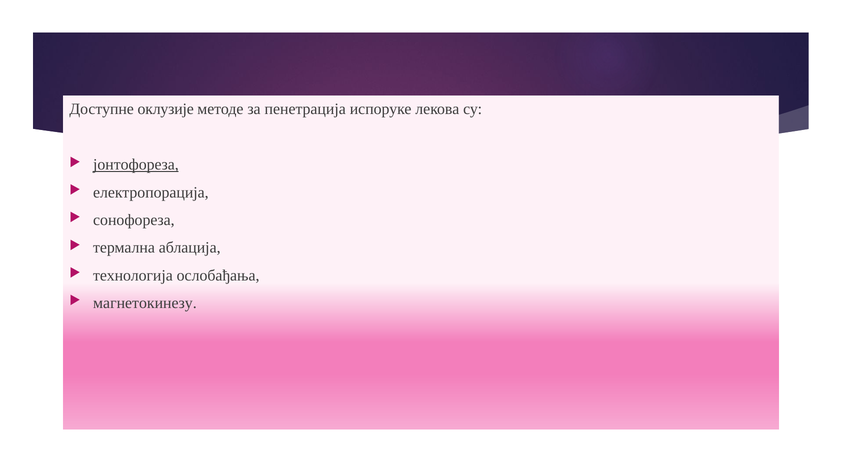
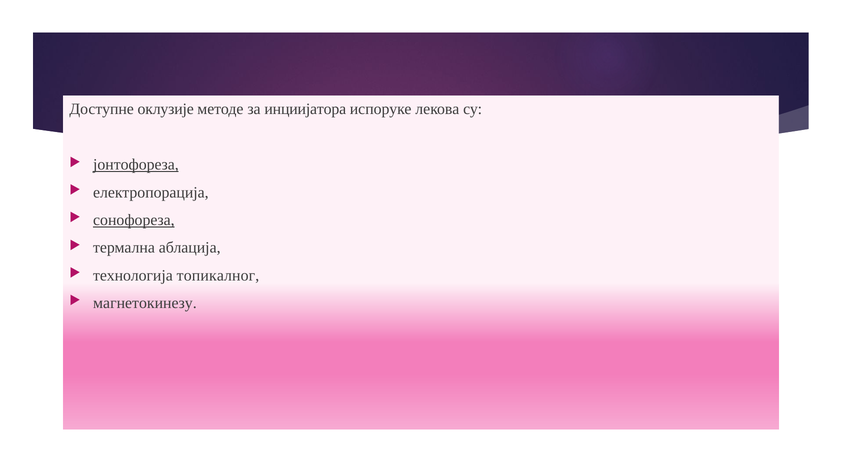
пенетрација: пенетрација -> инциијатора
сонофореза underline: none -> present
ослобађања: ослобађања -> топикалног
